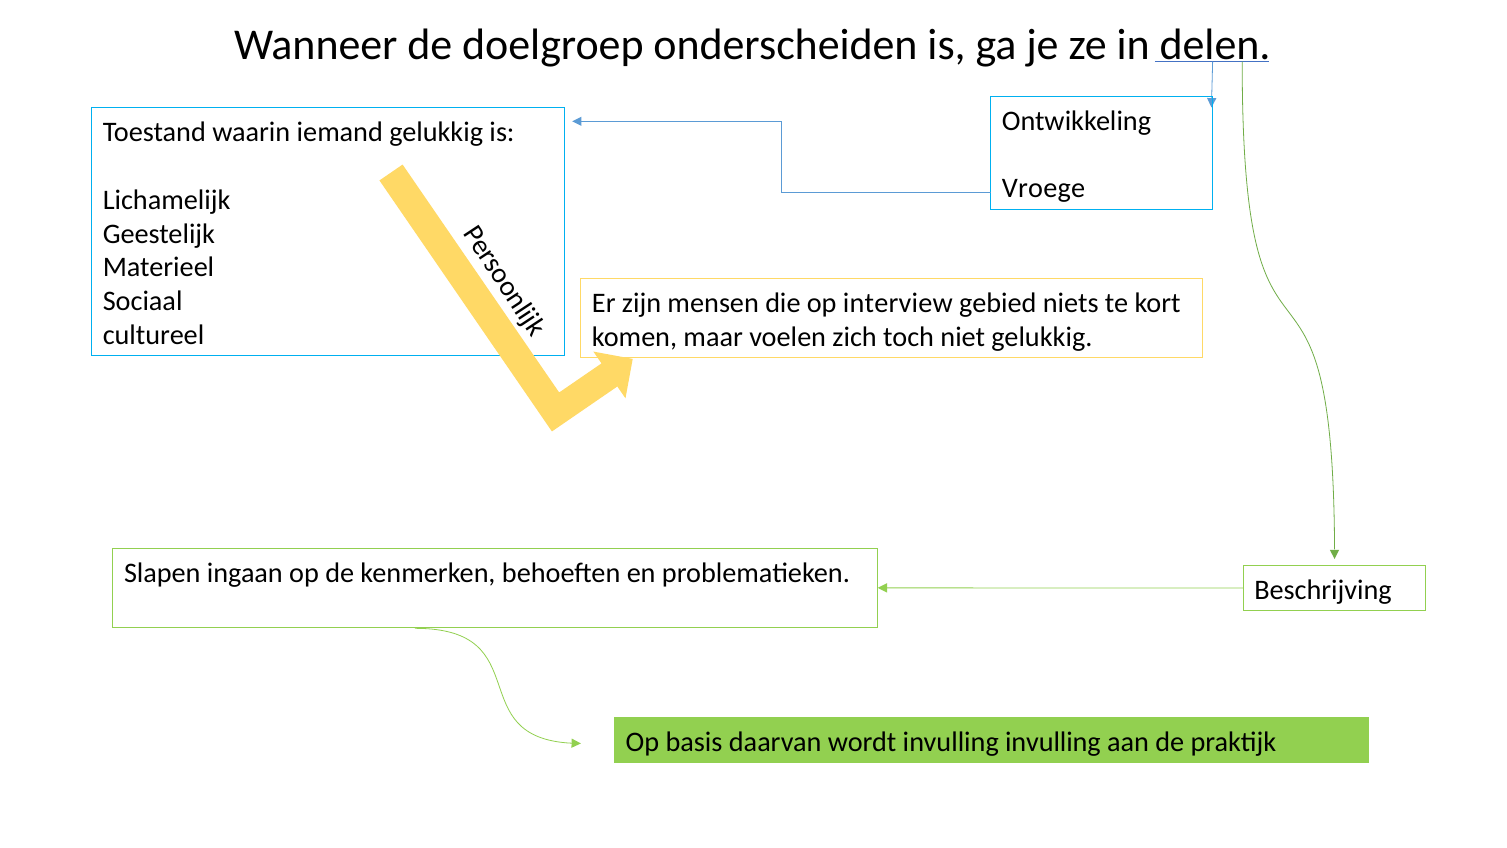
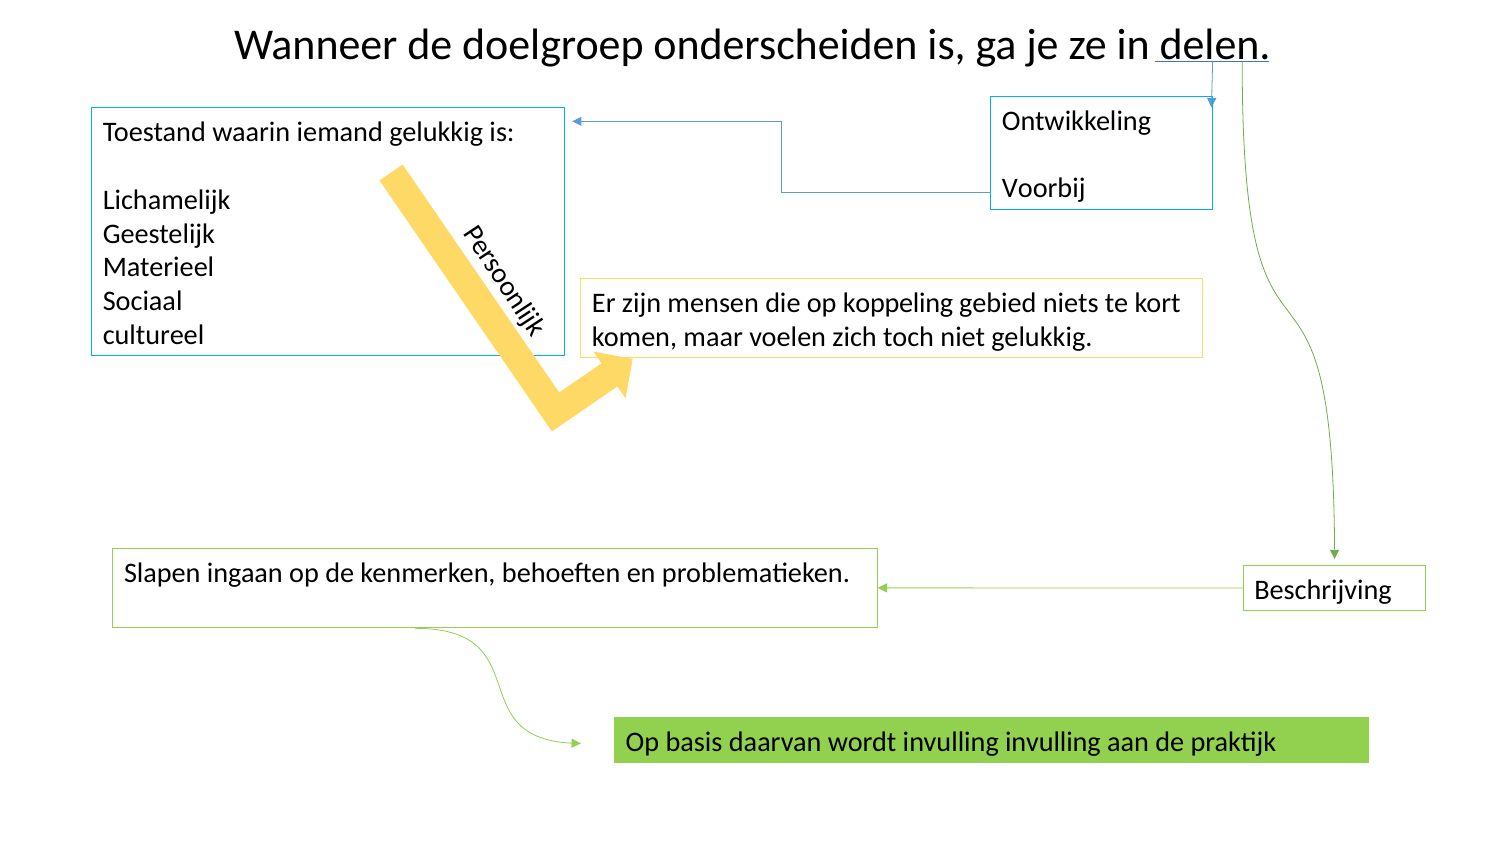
Vroege: Vroege -> Voorbij
interview: interview -> koppeling
